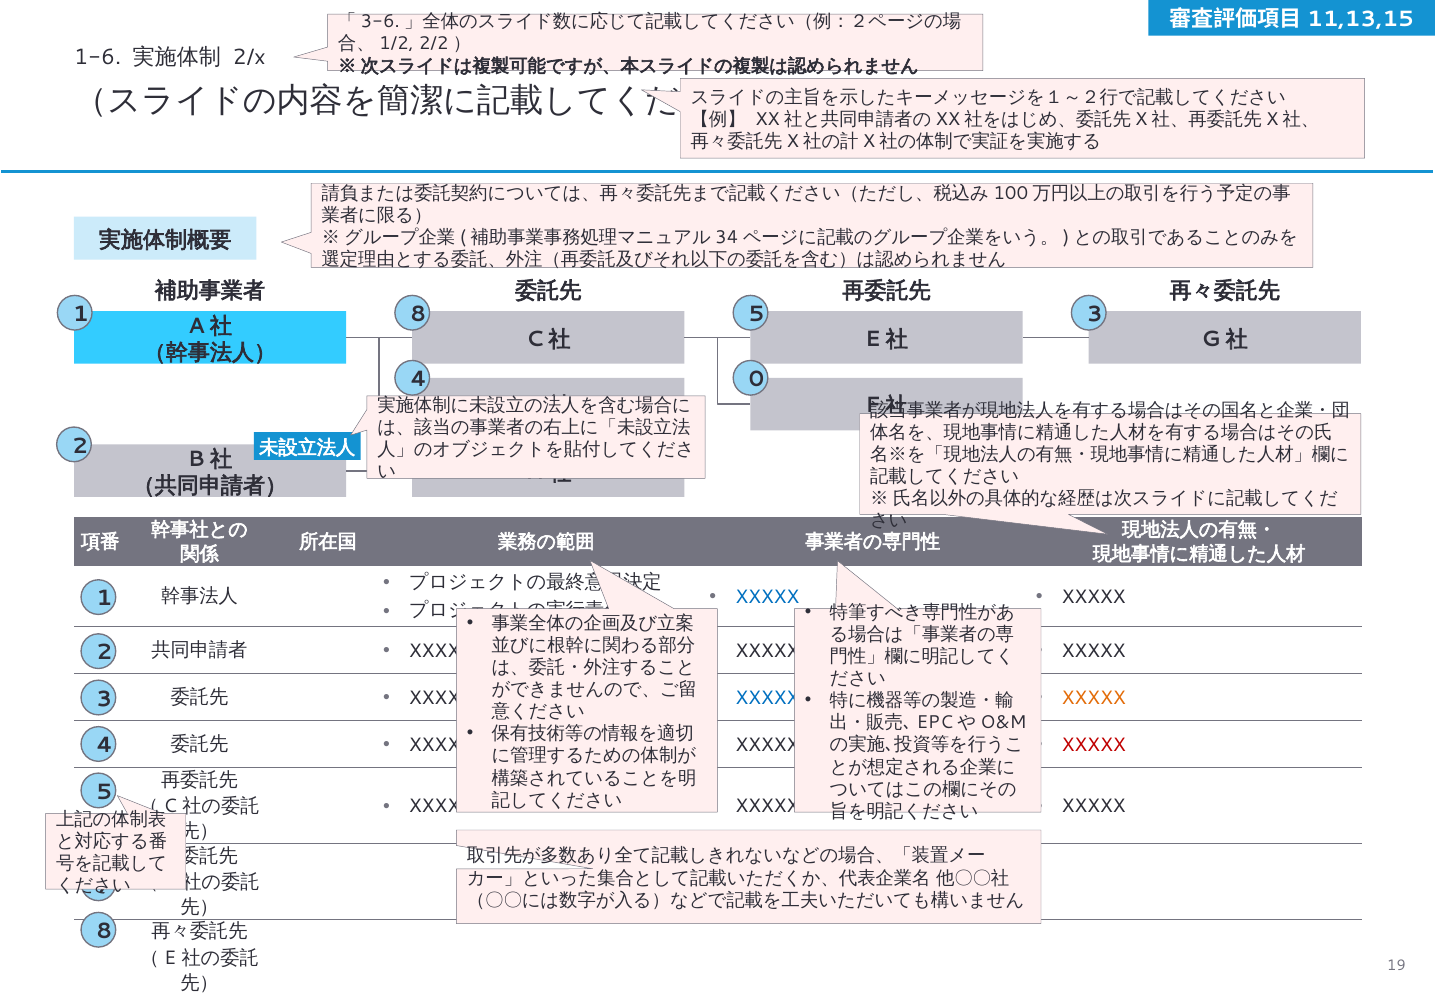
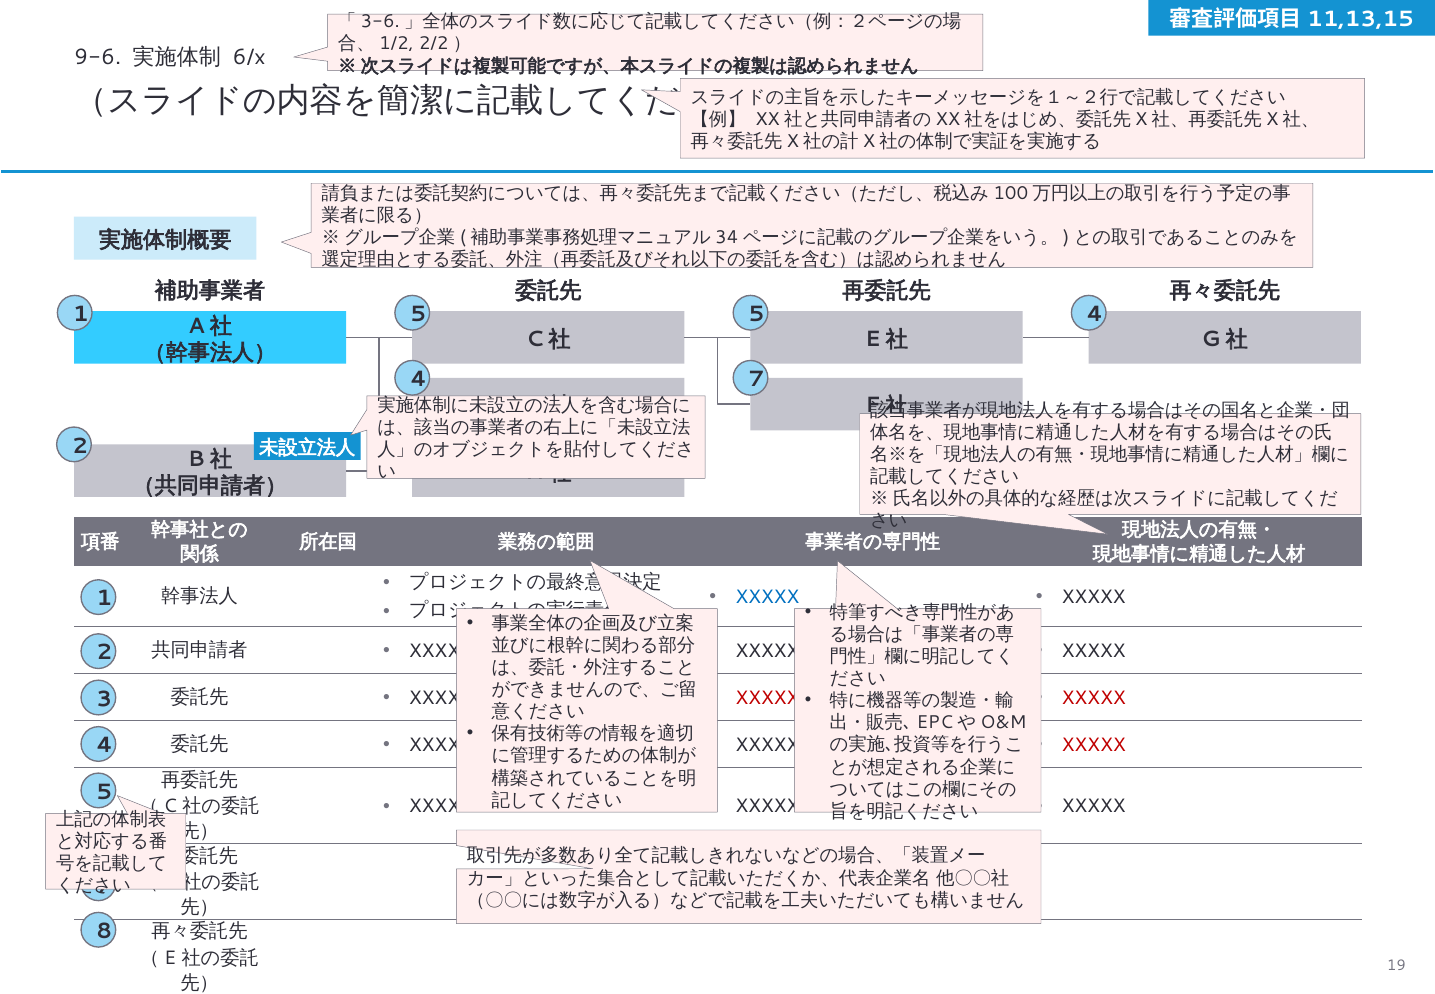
1-6: 1-6 -> 9-6
2/x: 2/x -> 6/x
1 8: 8 -> 5
5 3: 3 -> 4
4 0: 0 -> 7
XXXXX at (767, 698) colour: blue -> red
XXXXX at (1094, 698) colour: orange -> red
